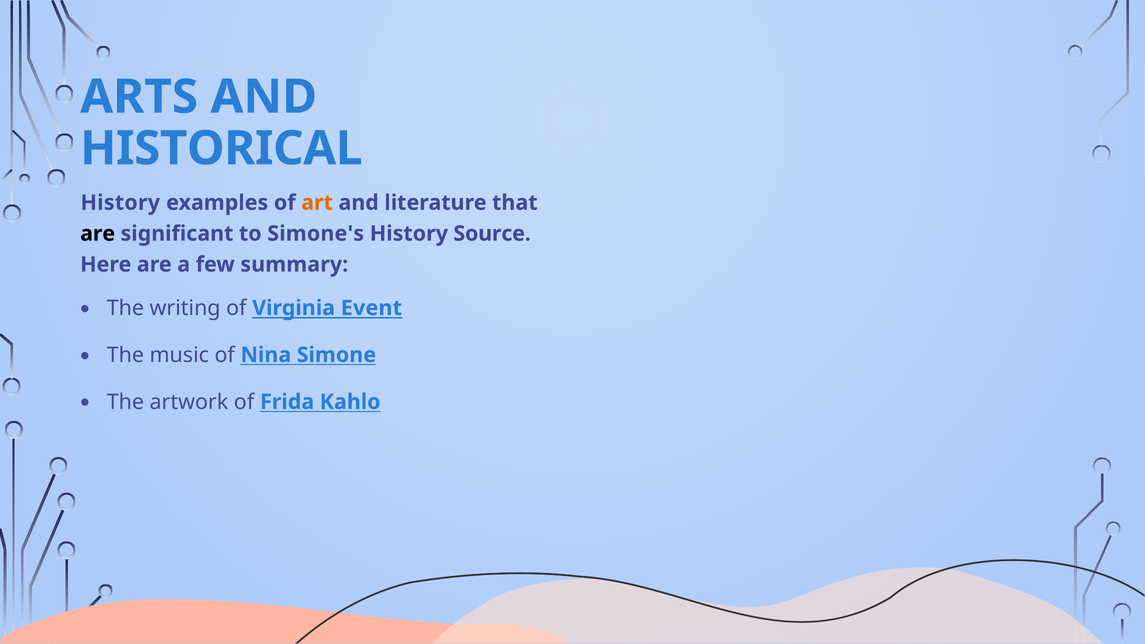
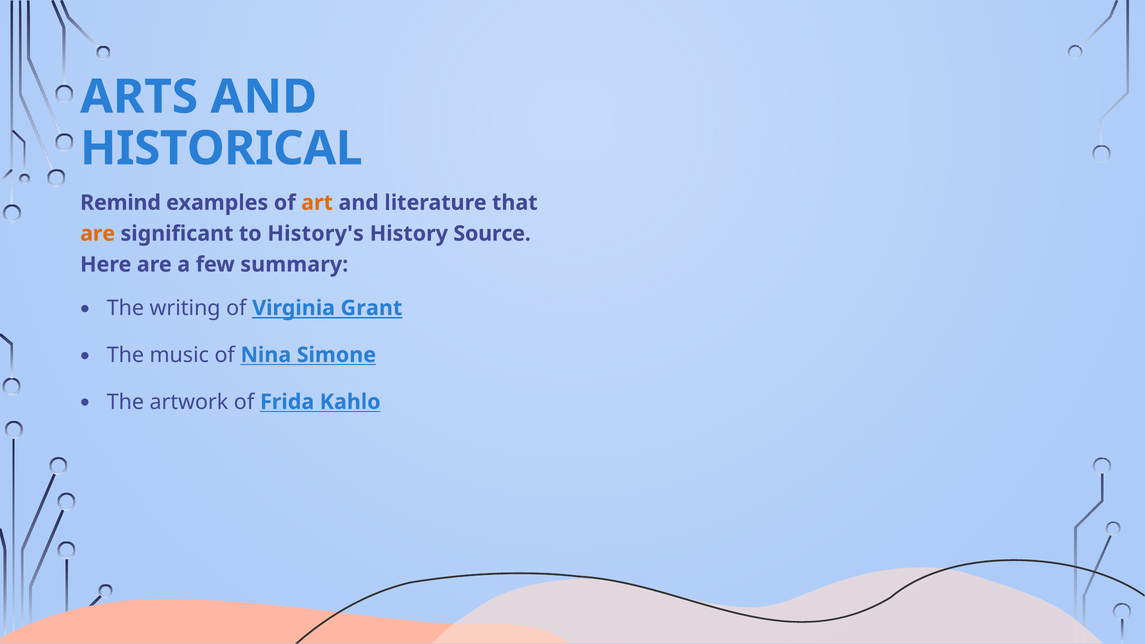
History at (120, 203): History -> Remind
are at (98, 234) colour: black -> orange
Simone's: Simone's -> History's
Event: Event -> Grant
